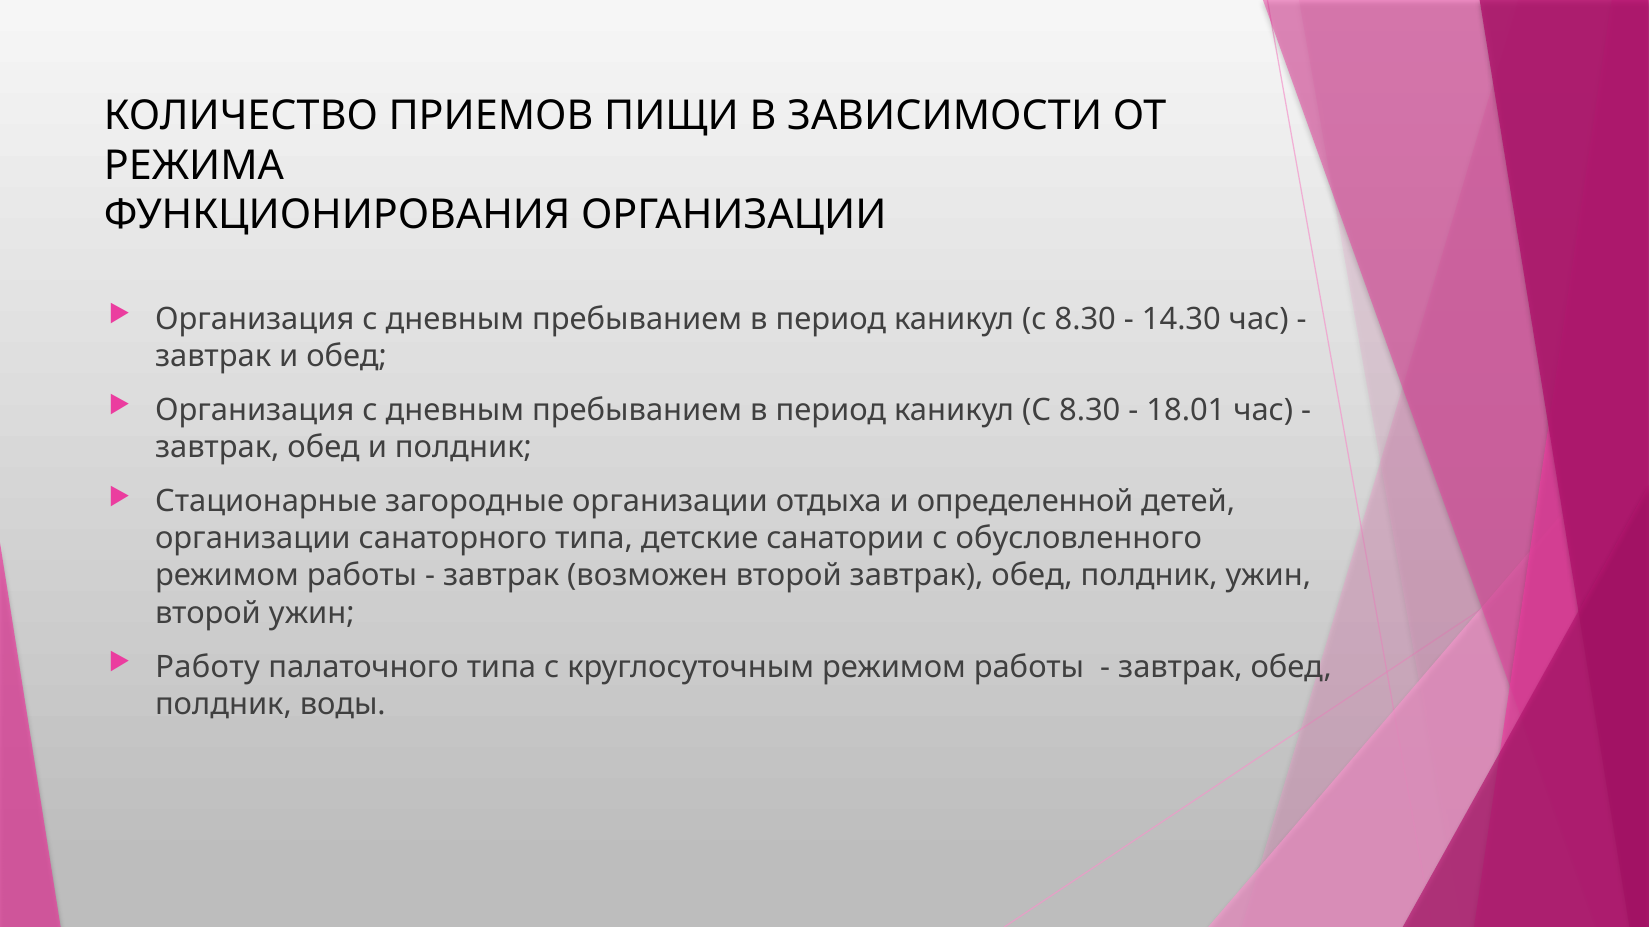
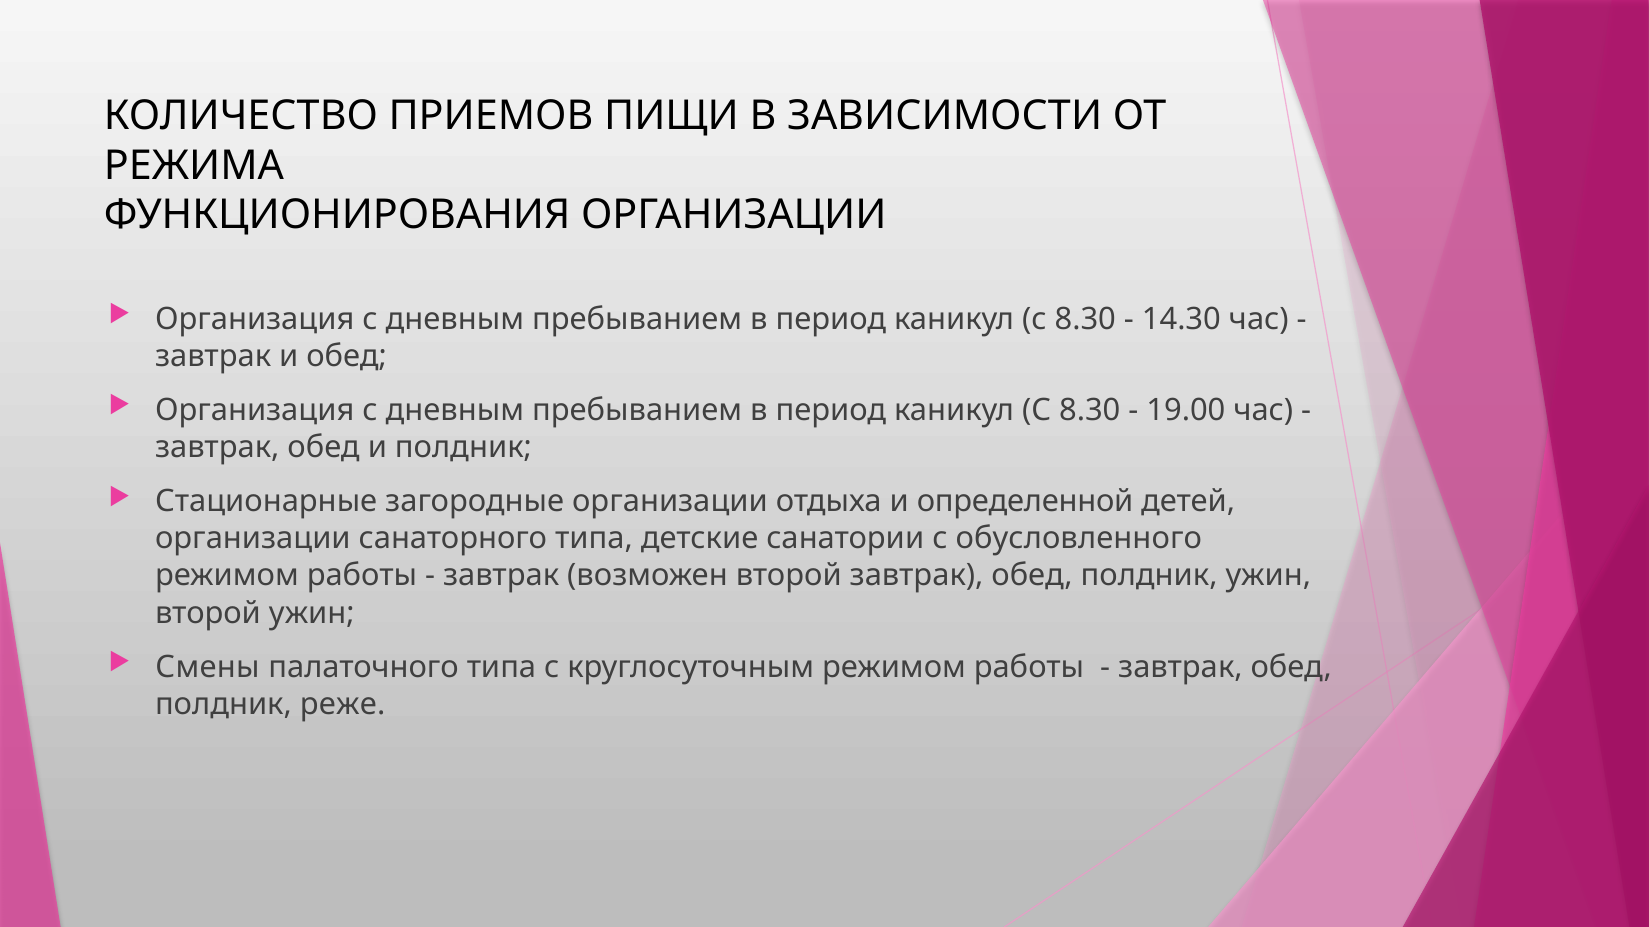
18.01: 18.01 -> 19.00
Работу: Работу -> Смены
воды: воды -> реже
